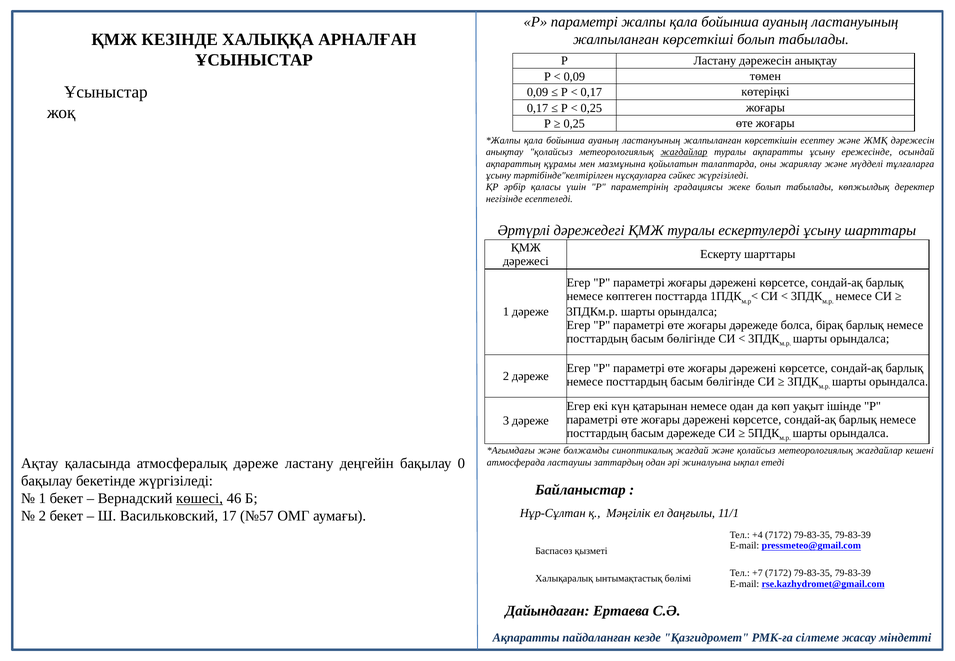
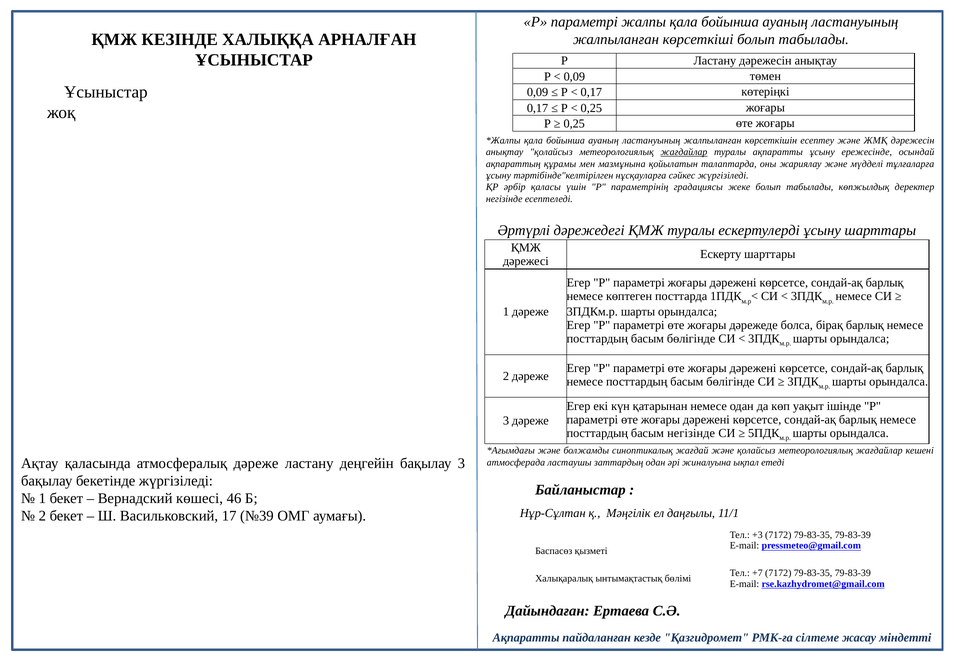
басым дәрежеде: дәрежеде -> негізінде
бақылау 0: 0 -> 3
көшесі underline: present -> none
№57: №57 -> №39
+4: +4 -> +3
